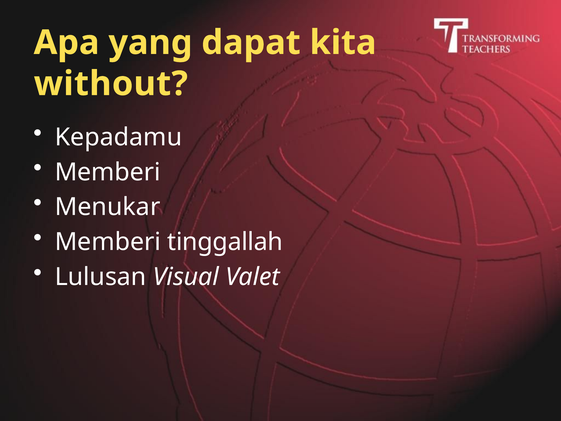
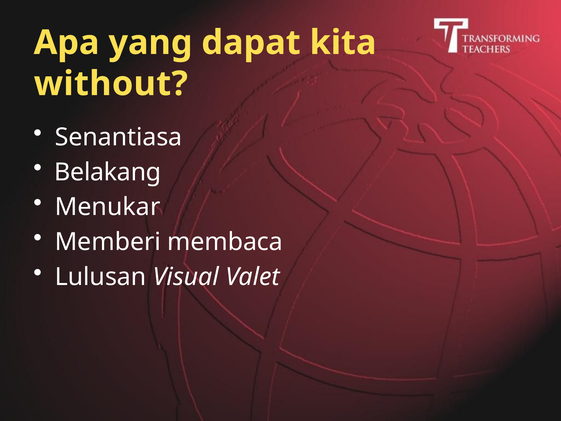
Kepadamu: Kepadamu -> Senantiasa
Memberi at (108, 172): Memberi -> Belakang
tinggallah: tinggallah -> membaca
